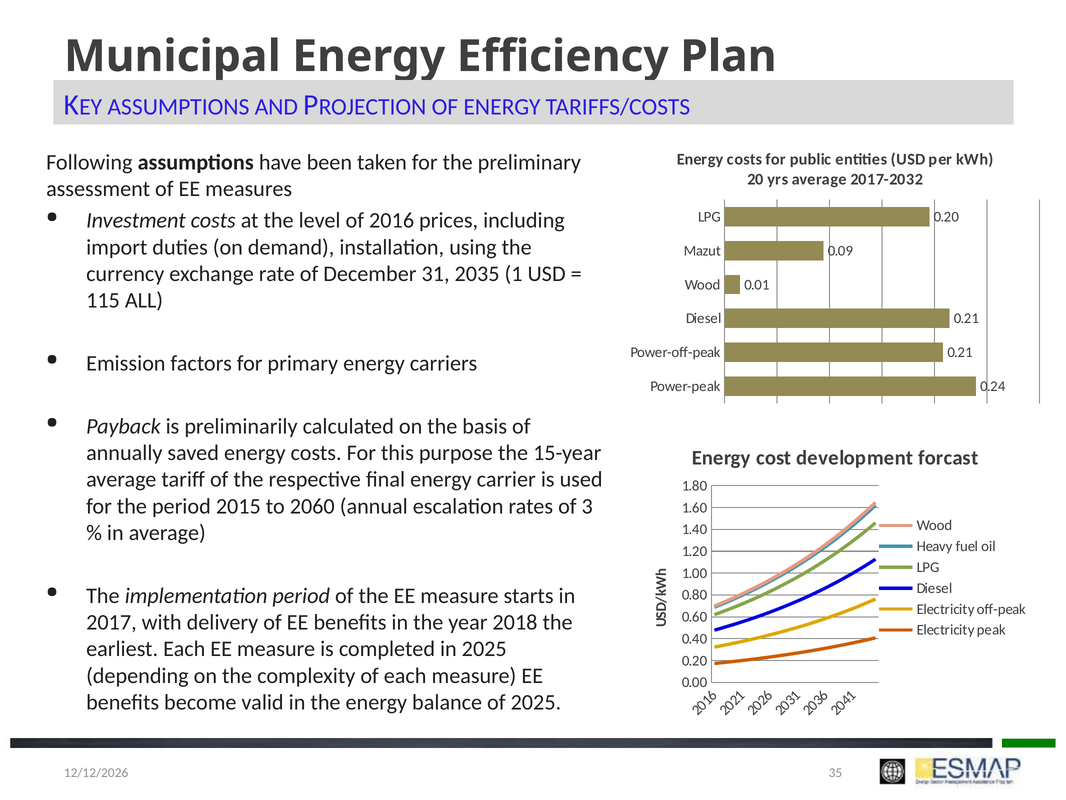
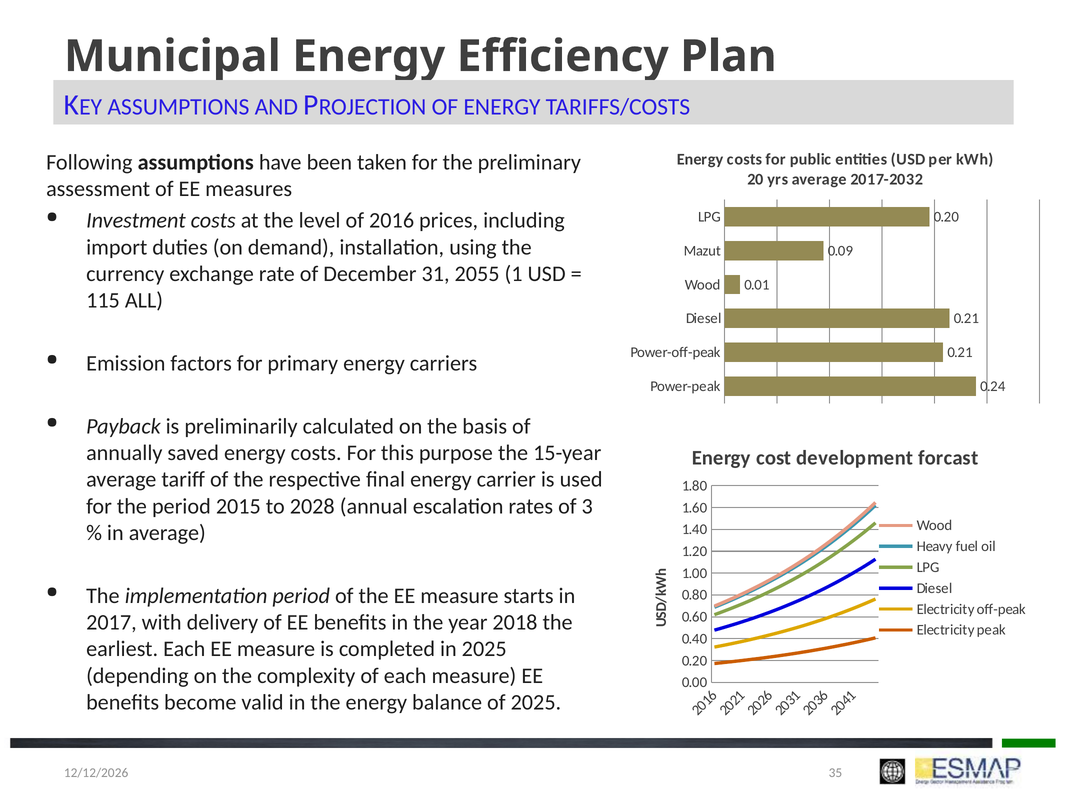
2035: 2035 -> 2055
2060: 2060 -> 2028
